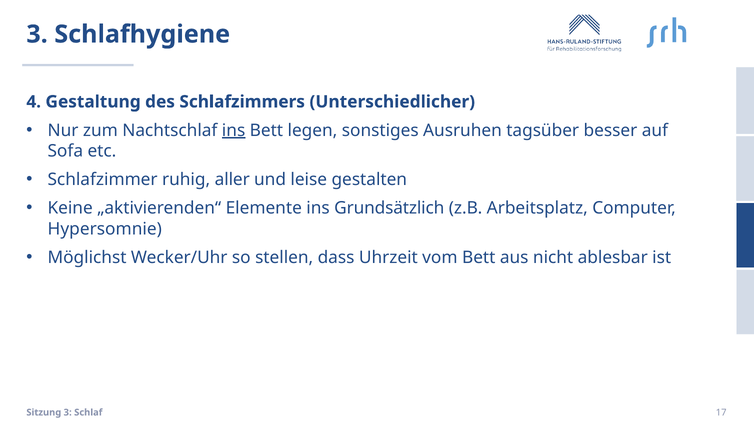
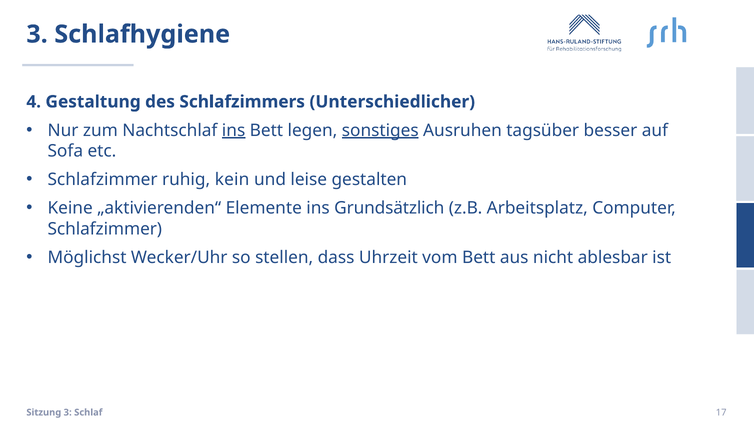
sonstiges underline: none -> present
aller: aller -> kein
Hypersomnie at (105, 229): Hypersomnie -> Schlafzimmer
